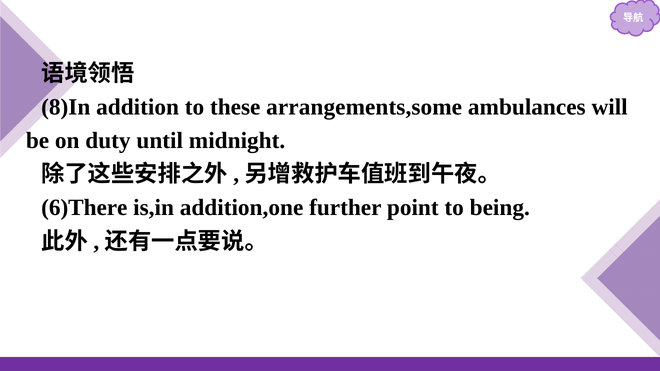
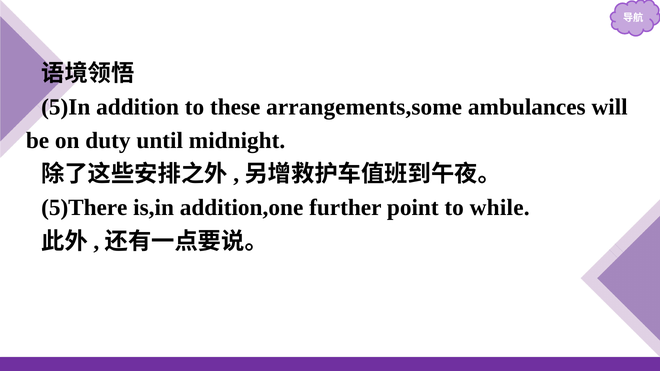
8)In: 8)In -> 5)In
6)There: 6)There -> 5)There
being: being -> while
